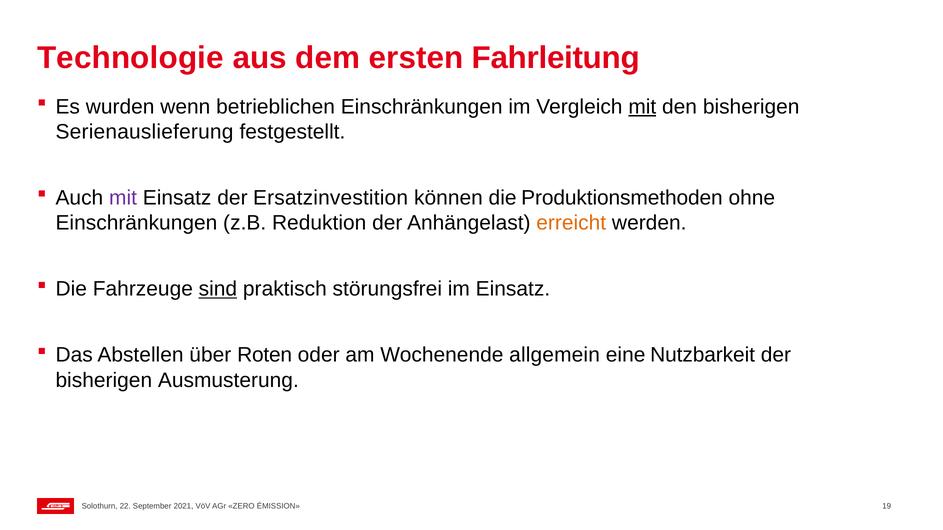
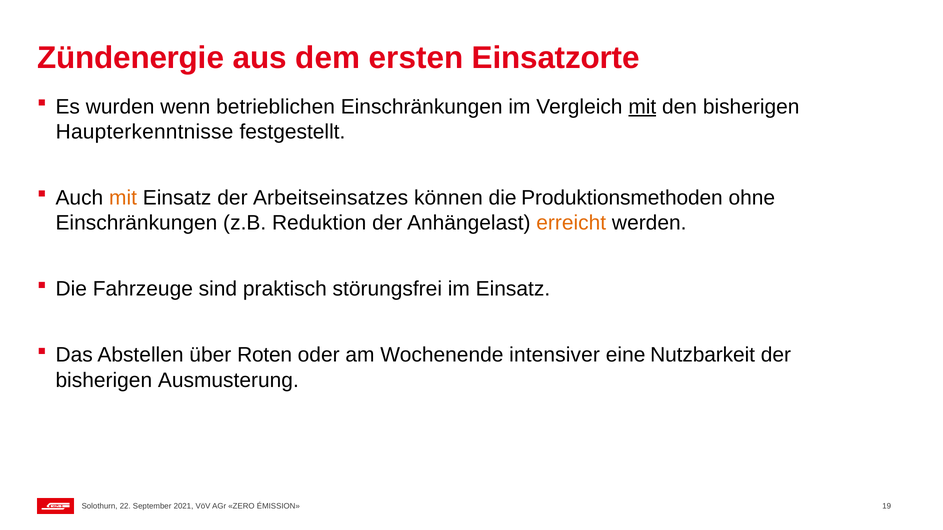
Technologie: Technologie -> Zündenergie
Fahrleitung: Fahrleitung -> Einsatzorte
Serienauslieferung: Serienauslieferung -> Haupterkenntnisse
mit at (123, 198) colour: purple -> orange
Ersatzinvestition: Ersatzinvestition -> Arbeitseinsatzes
sind underline: present -> none
allgemein: allgemein -> intensiver
